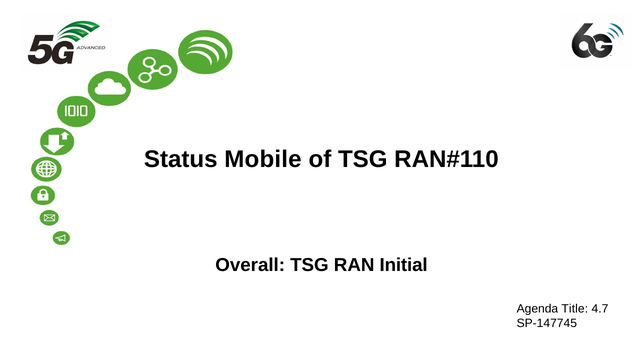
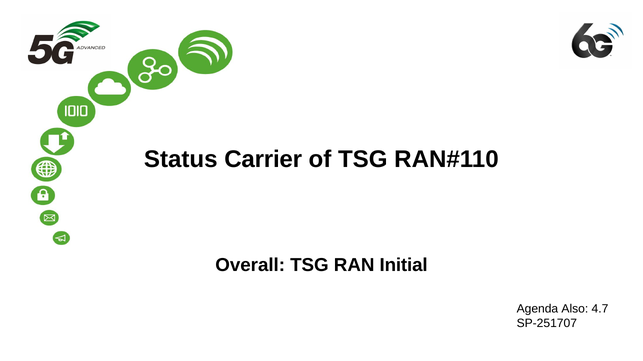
Mobile: Mobile -> Carrier
Title: Title -> Also
SP-147745: SP-147745 -> SP-251707
